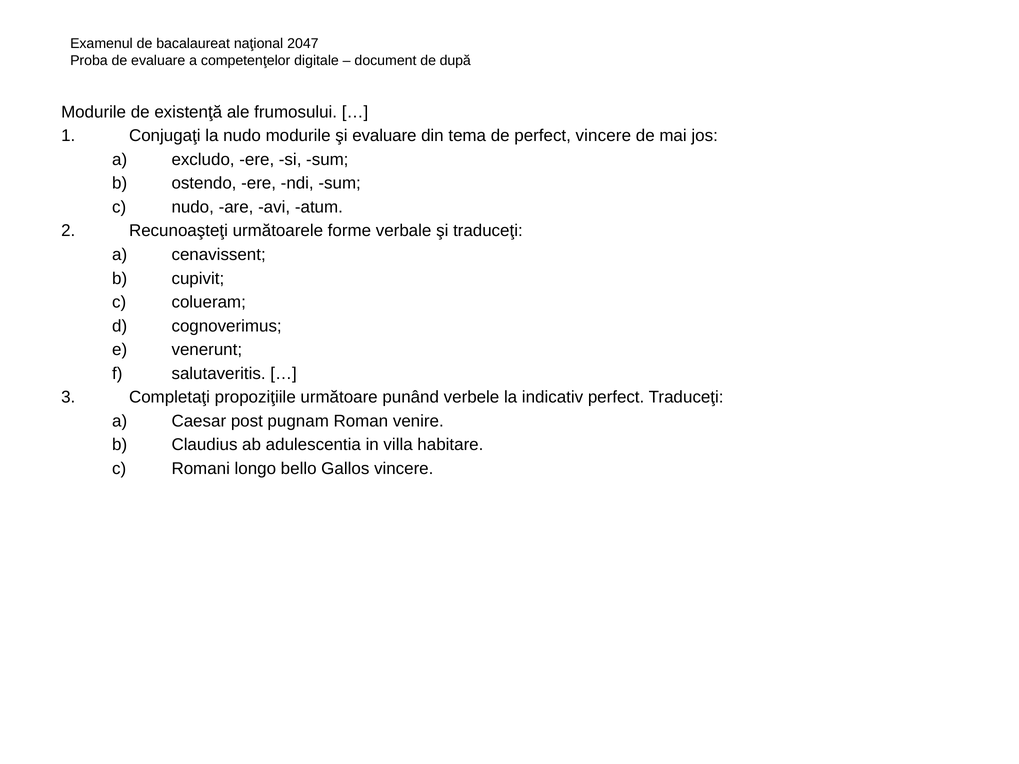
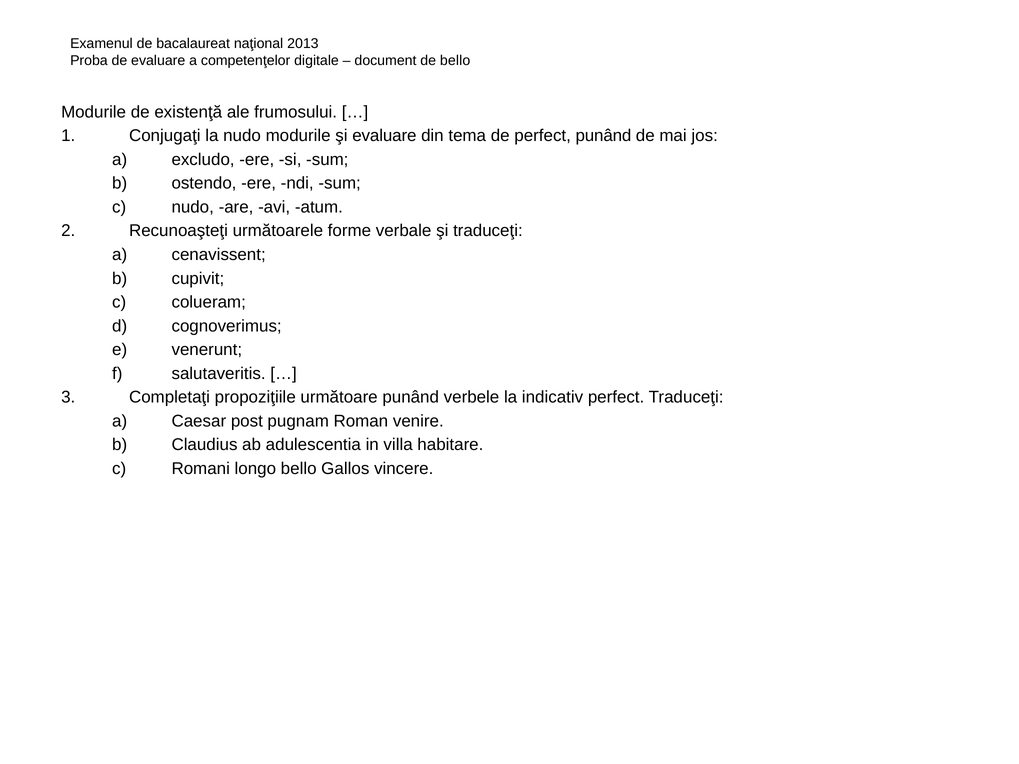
2047: 2047 -> 2013
de după: după -> bello
perfect vincere: vincere -> punând
